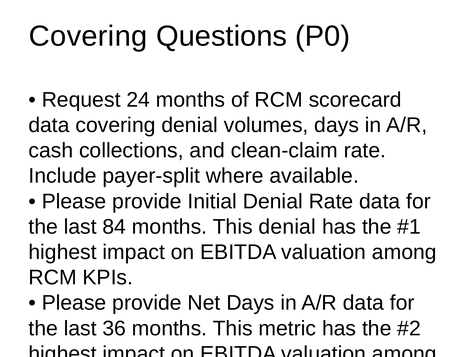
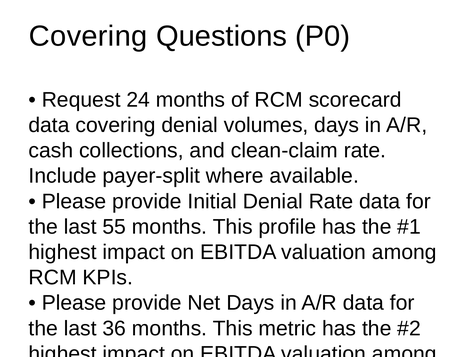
84: 84 -> 55
This denial: denial -> profile
